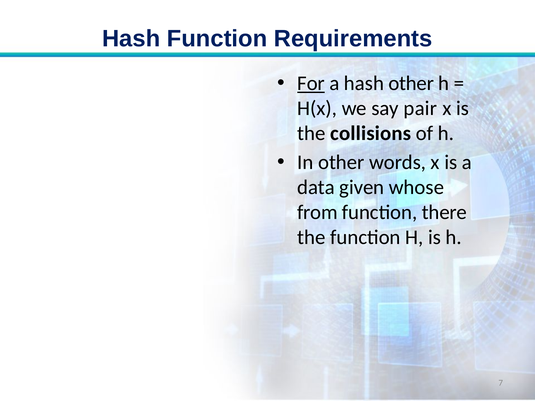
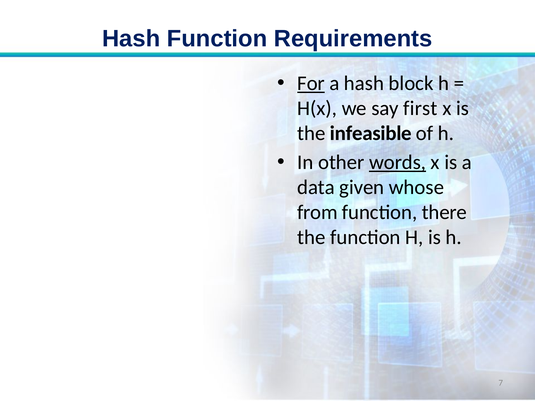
hash other: other -> block
pair: pair -> first
collisions: collisions -> infeasible
words underline: none -> present
